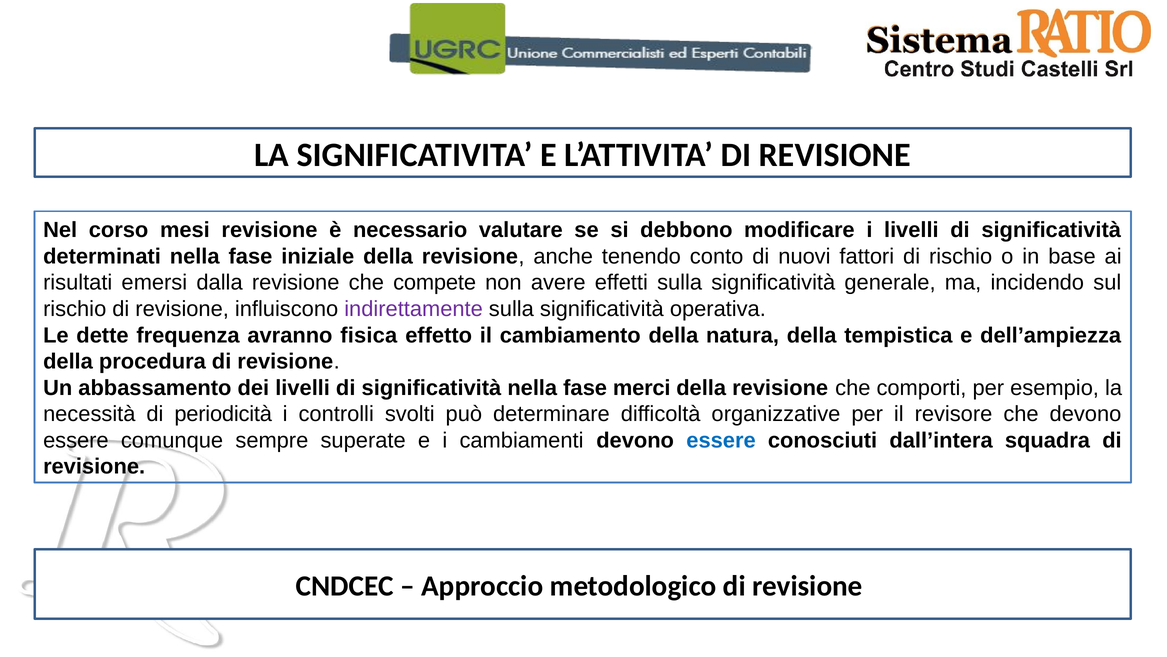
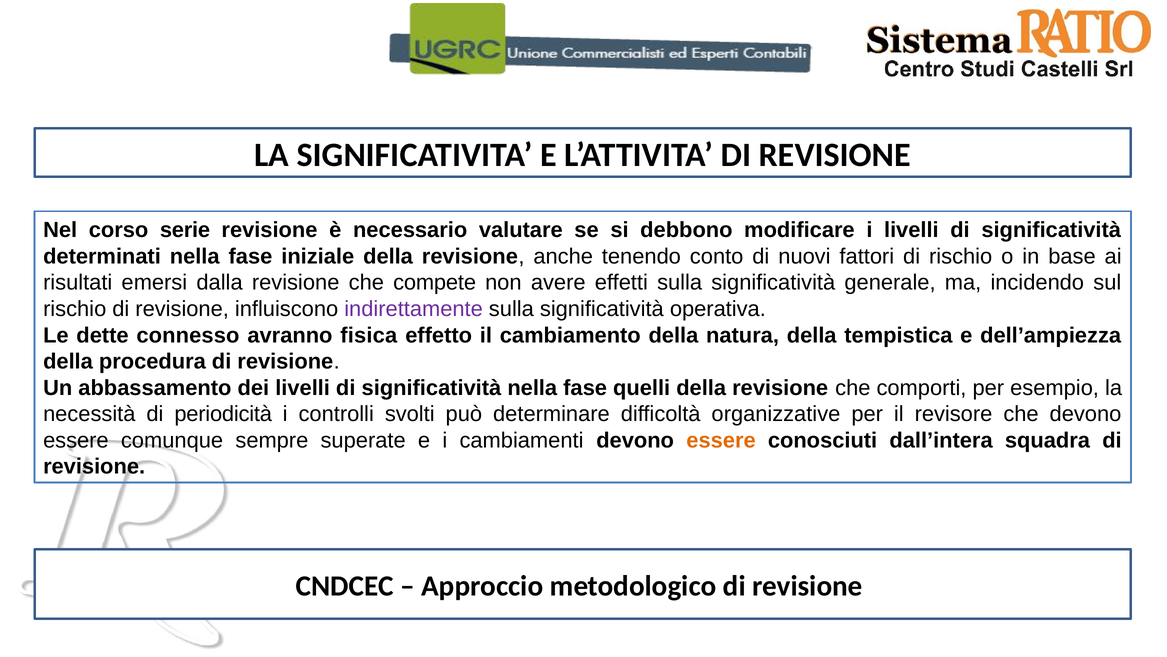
mesi: mesi -> serie
frequenza: frequenza -> connesso
merci: merci -> quelli
essere at (721, 440) colour: blue -> orange
